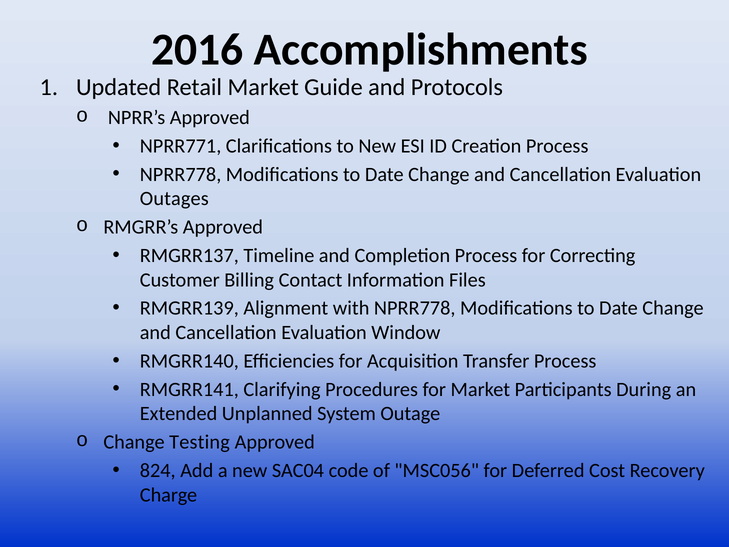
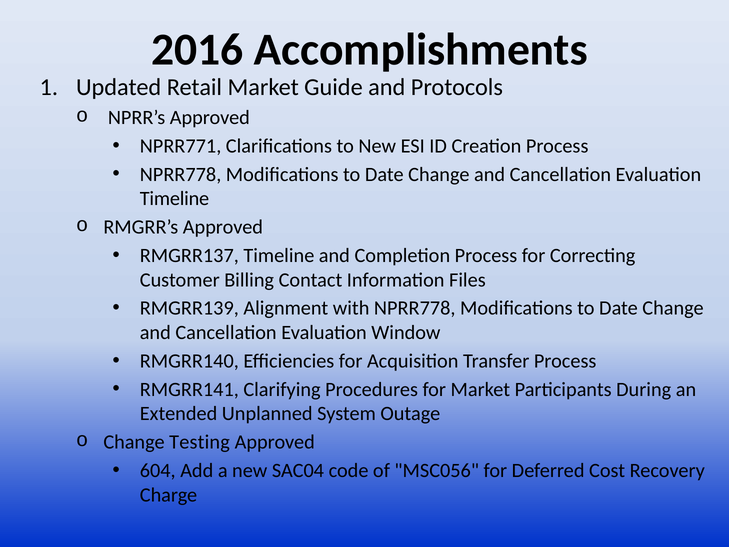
Outages at (174, 199): Outages -> Timeline
824: 824 -> 604
